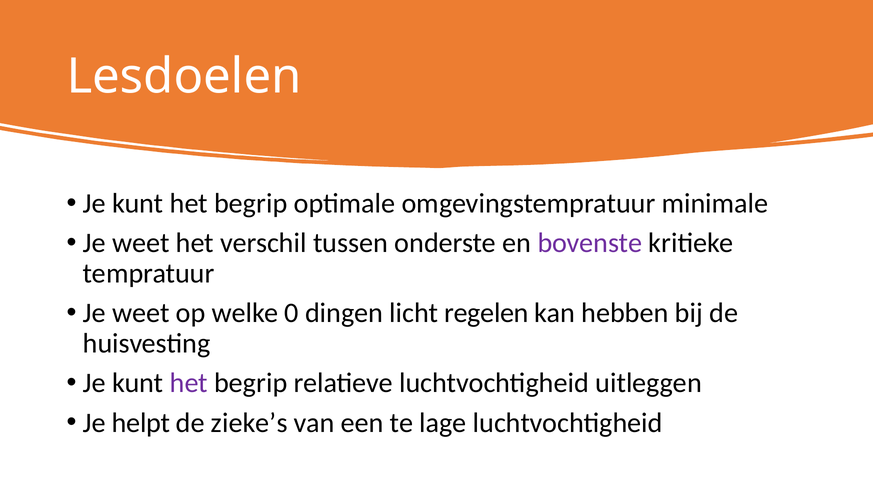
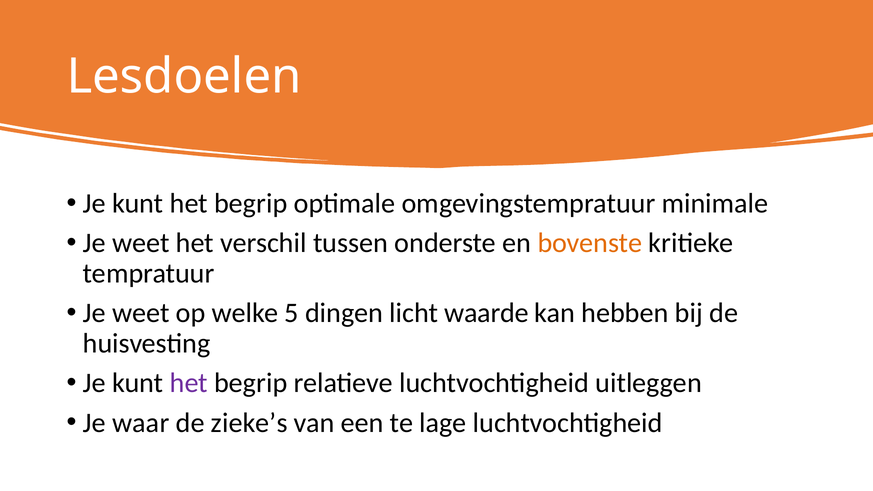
bovenste colour: purple -> orange
0: 0 -> 5
regelen: regelen -> waarde
helpt: helpt -> waar
